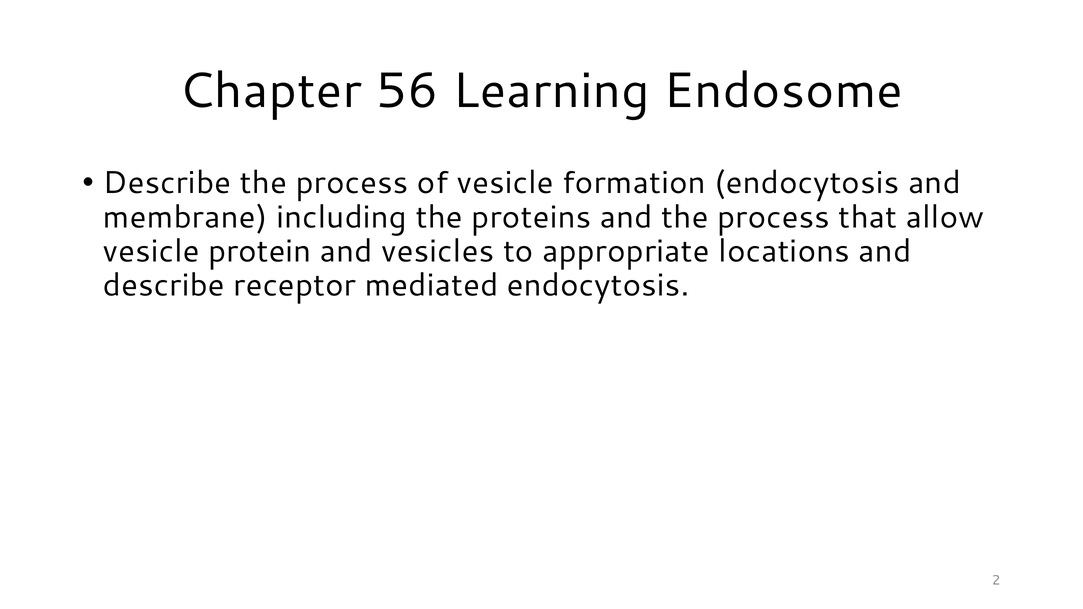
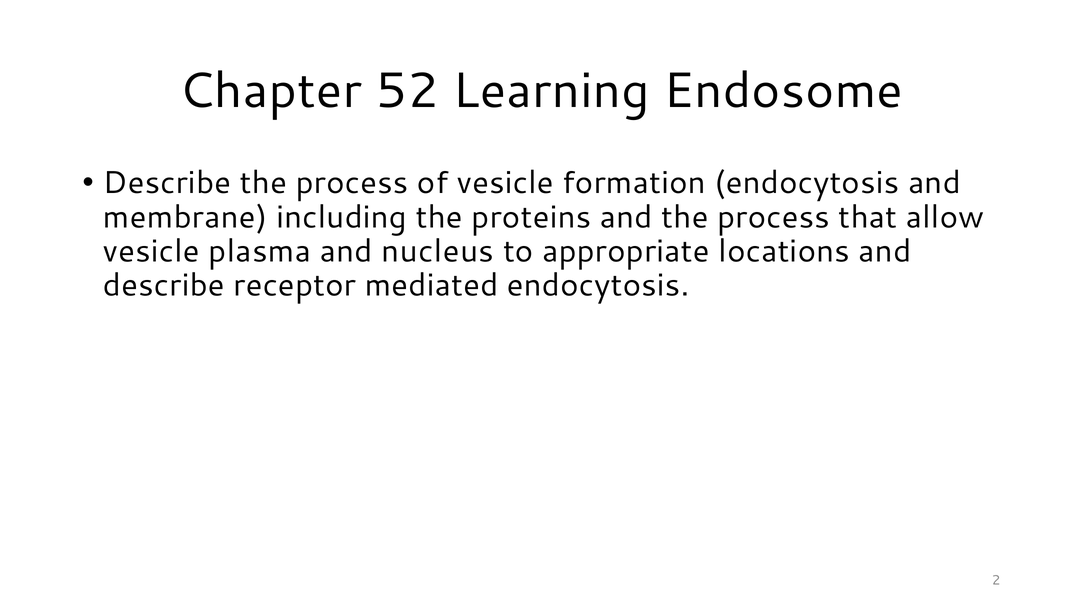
56: 56 -> 52
protein: protein -> plasma
vesicles: vesicles -> nucleus
